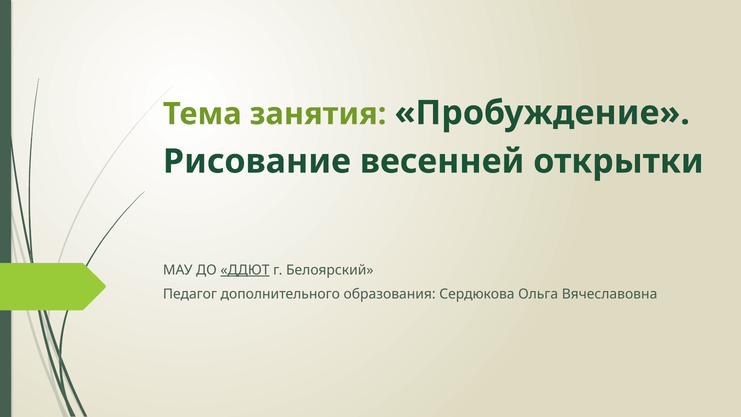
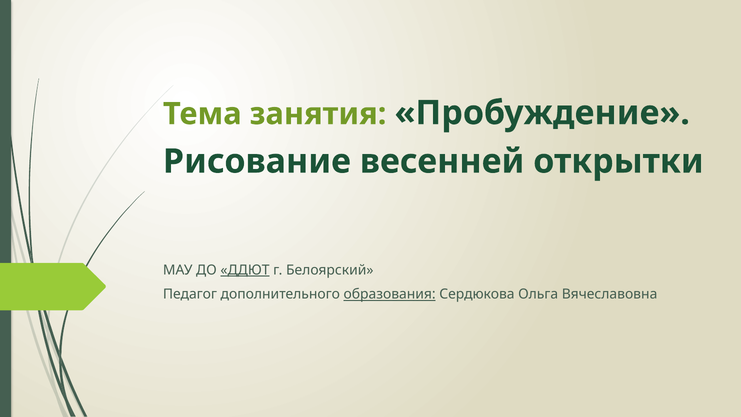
образования underline: none -> present
